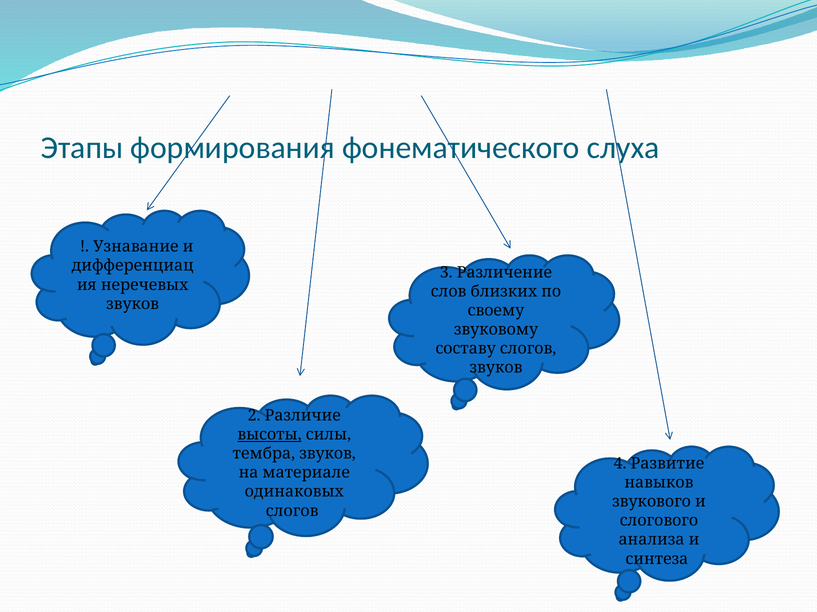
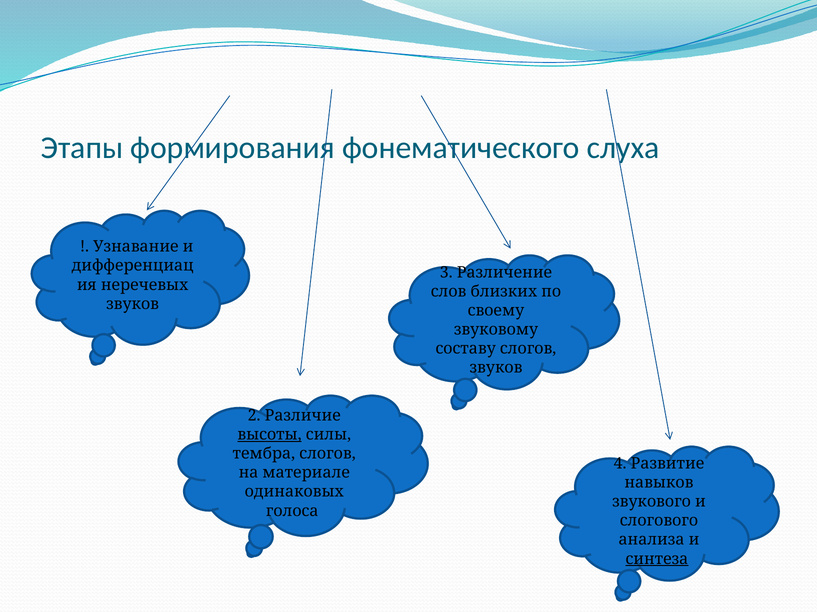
тембра звуков: звуков -> слогов
слогов at (292, 511): слогов -> голоса
синтеза underline: none -> present
